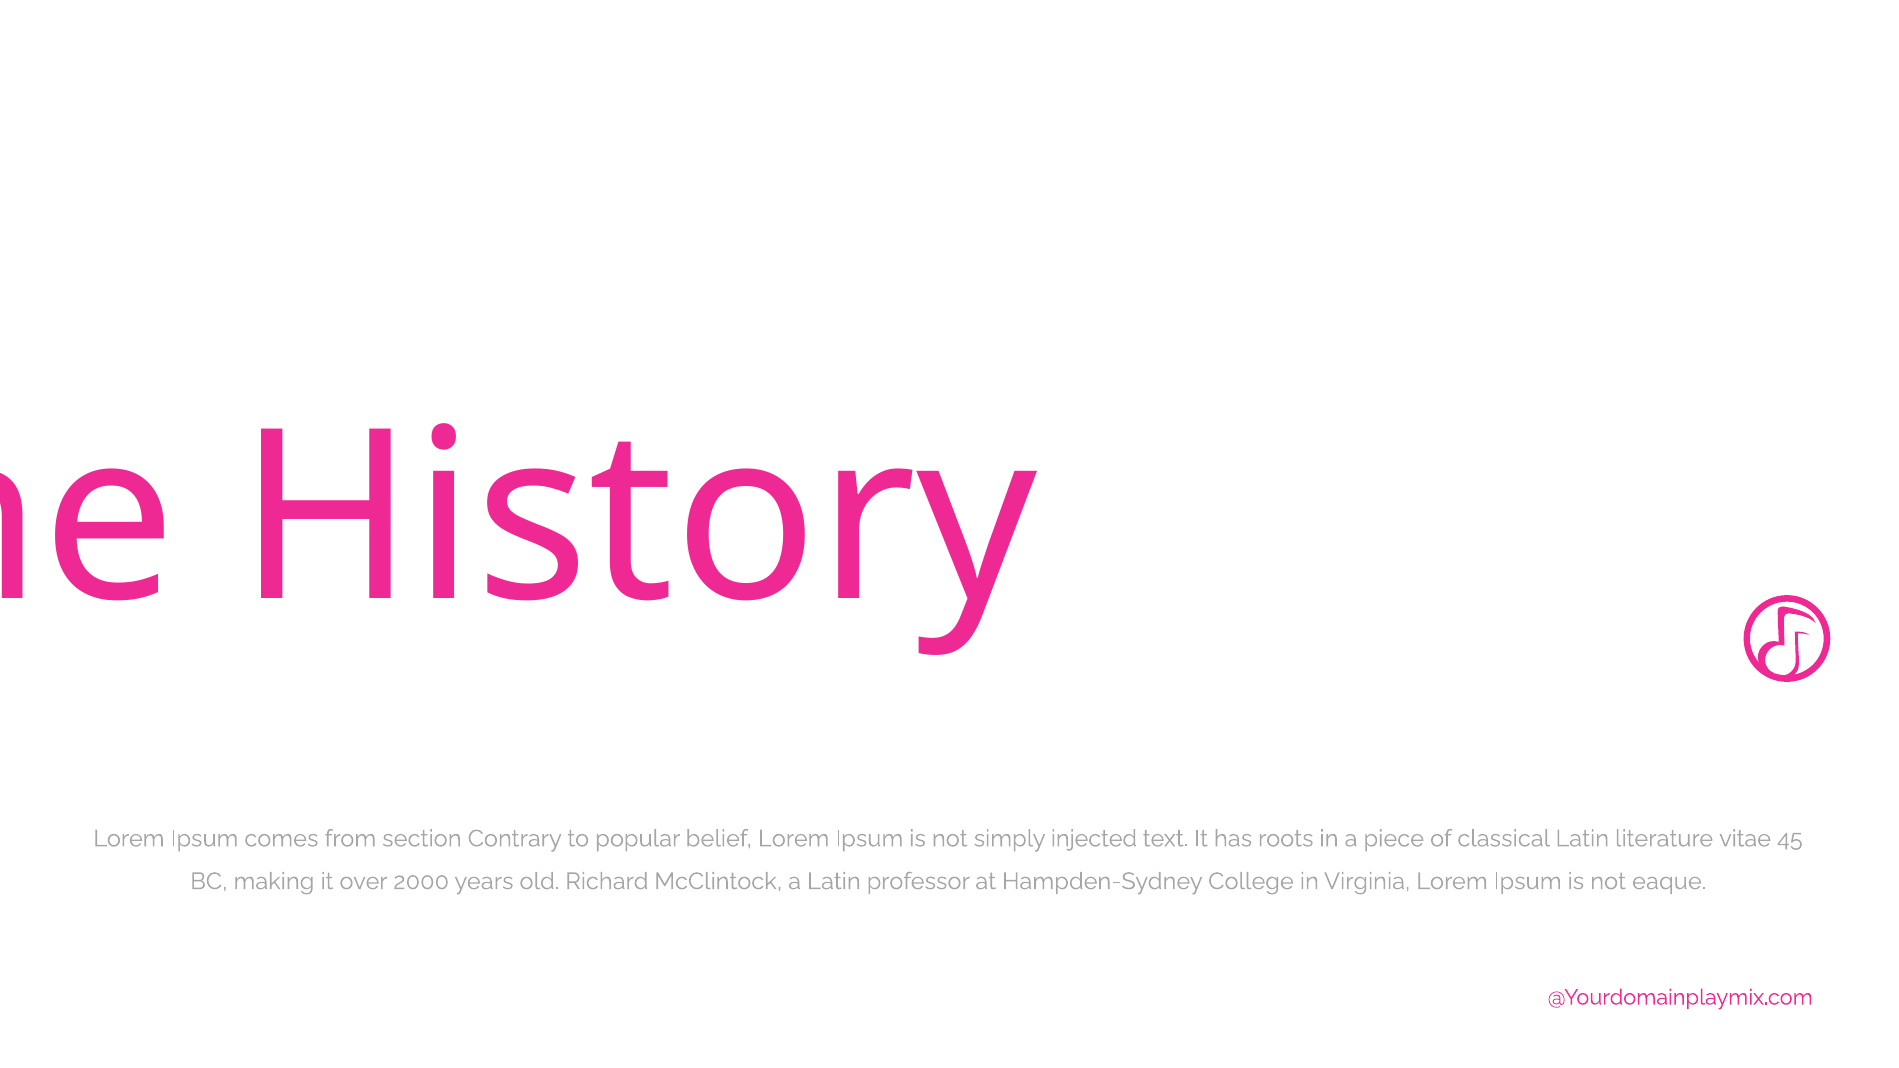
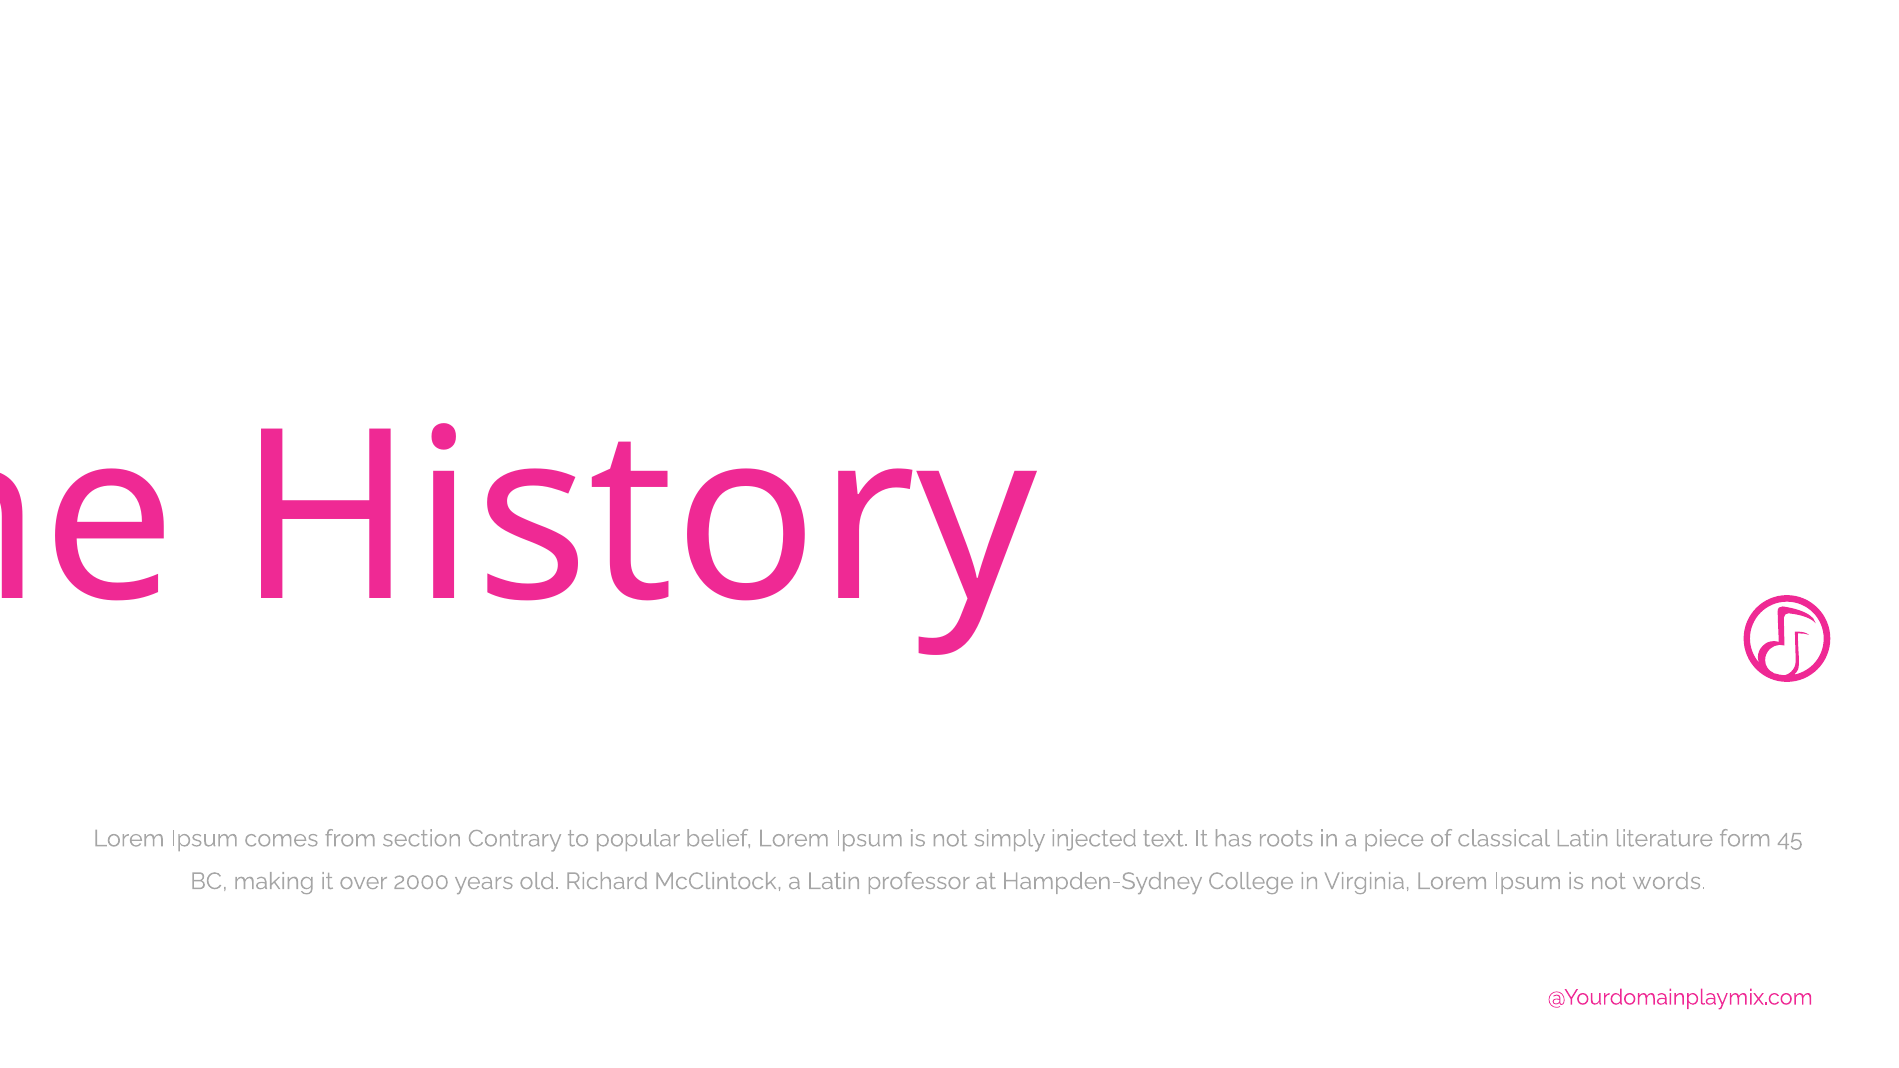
vitae: vitae -> form
eaque: eaque -> words
